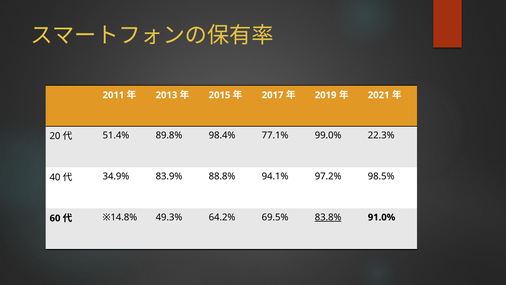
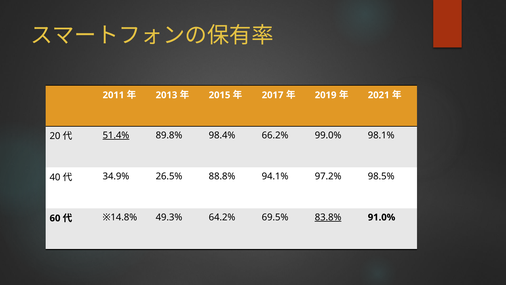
51.4% underline: none -> present
77.1%: 77.1% -> 66.2%
22.3%: 22.3% -> 98.1%
83.9%: 83.9% -> 26.5%
